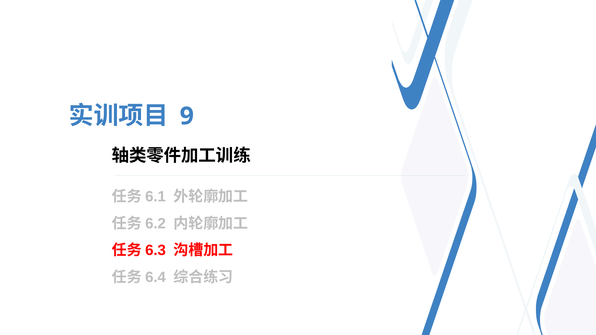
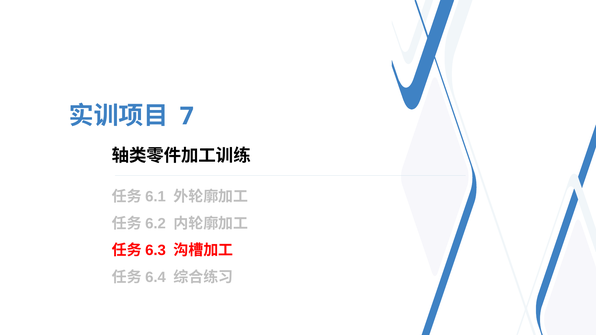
9: 9 -> 7
